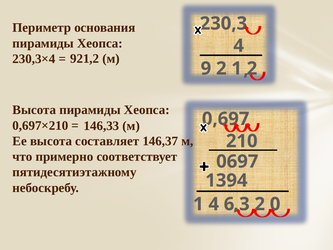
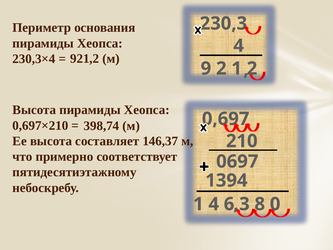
146,33: 146,33 -> 398,74
3 2: 2 -> 8
